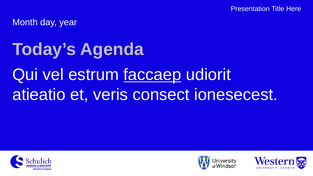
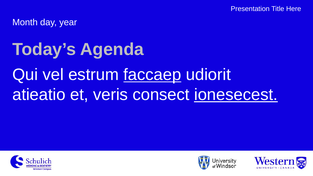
ionesecest underline: none -> present
